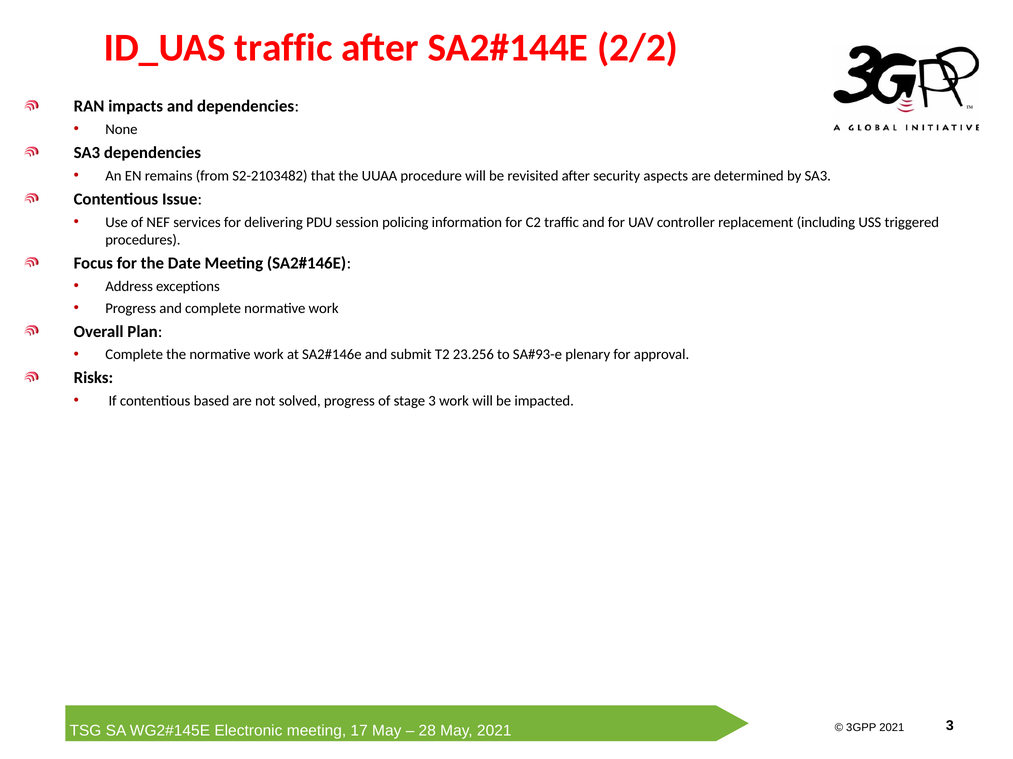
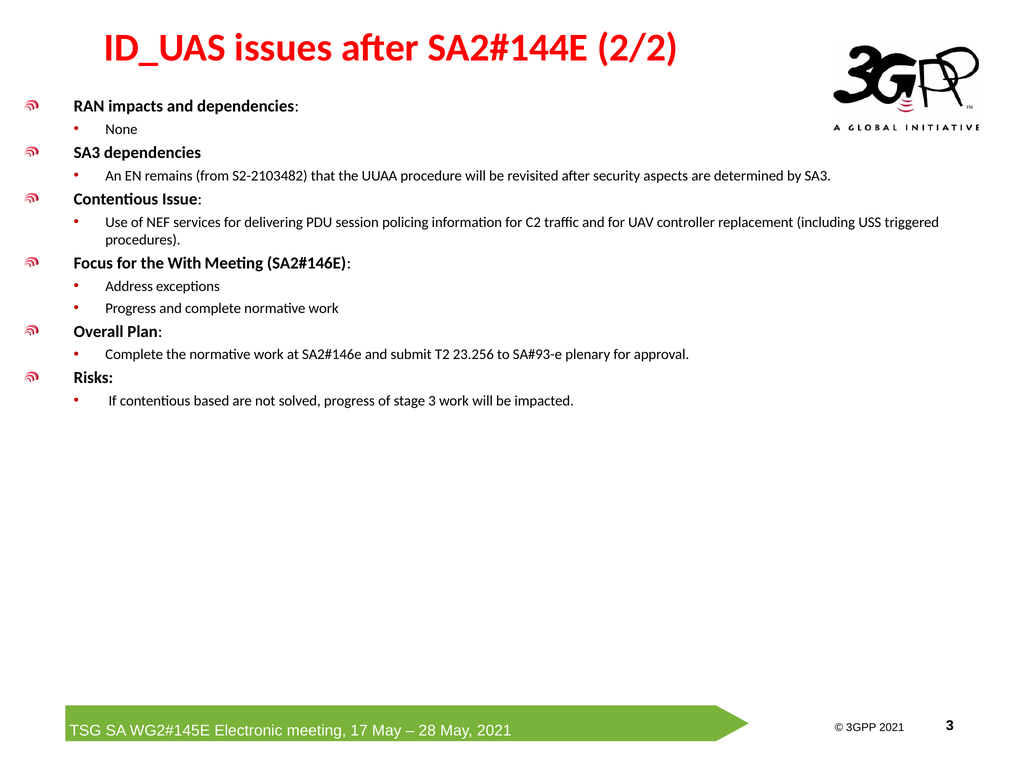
ID_UAS traffic: traffic -> issues
Date: Date -> With
